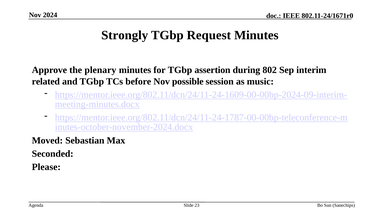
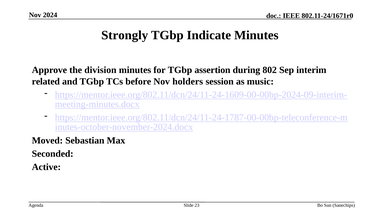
Request: Request -> Indicate
plenary: plenary -> division
possible: possible -> holders
Please: Please -> Active
